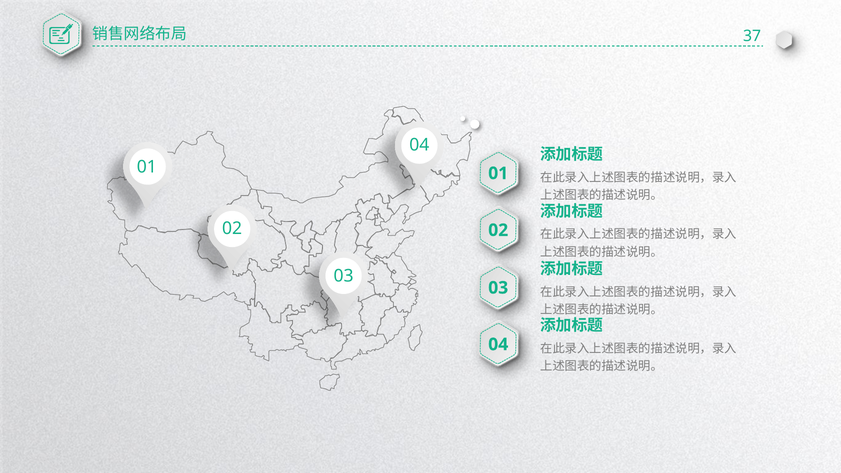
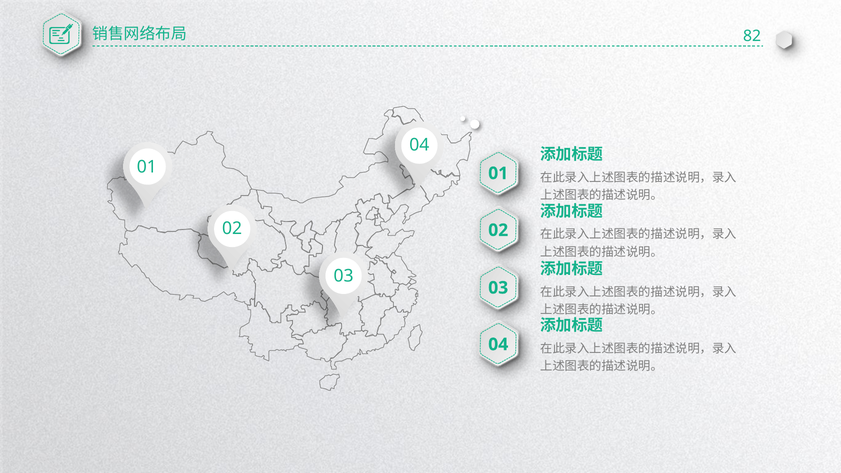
37: 37 -> 82
